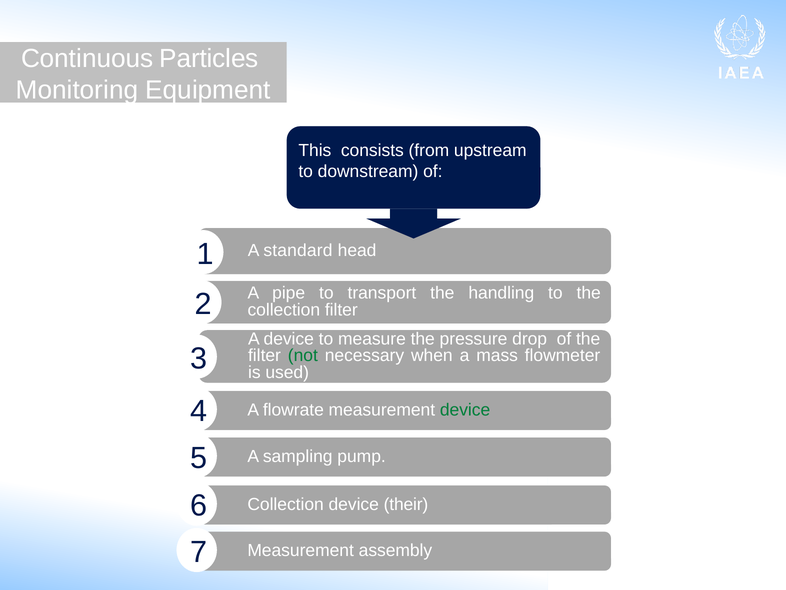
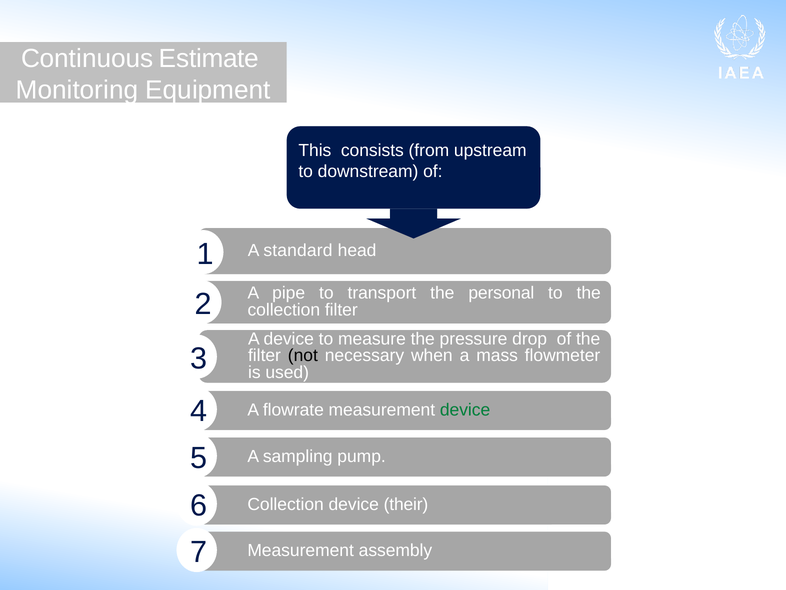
Particles: Particles -> Estimate
handling: handling -> personal
not colour: green -> black
